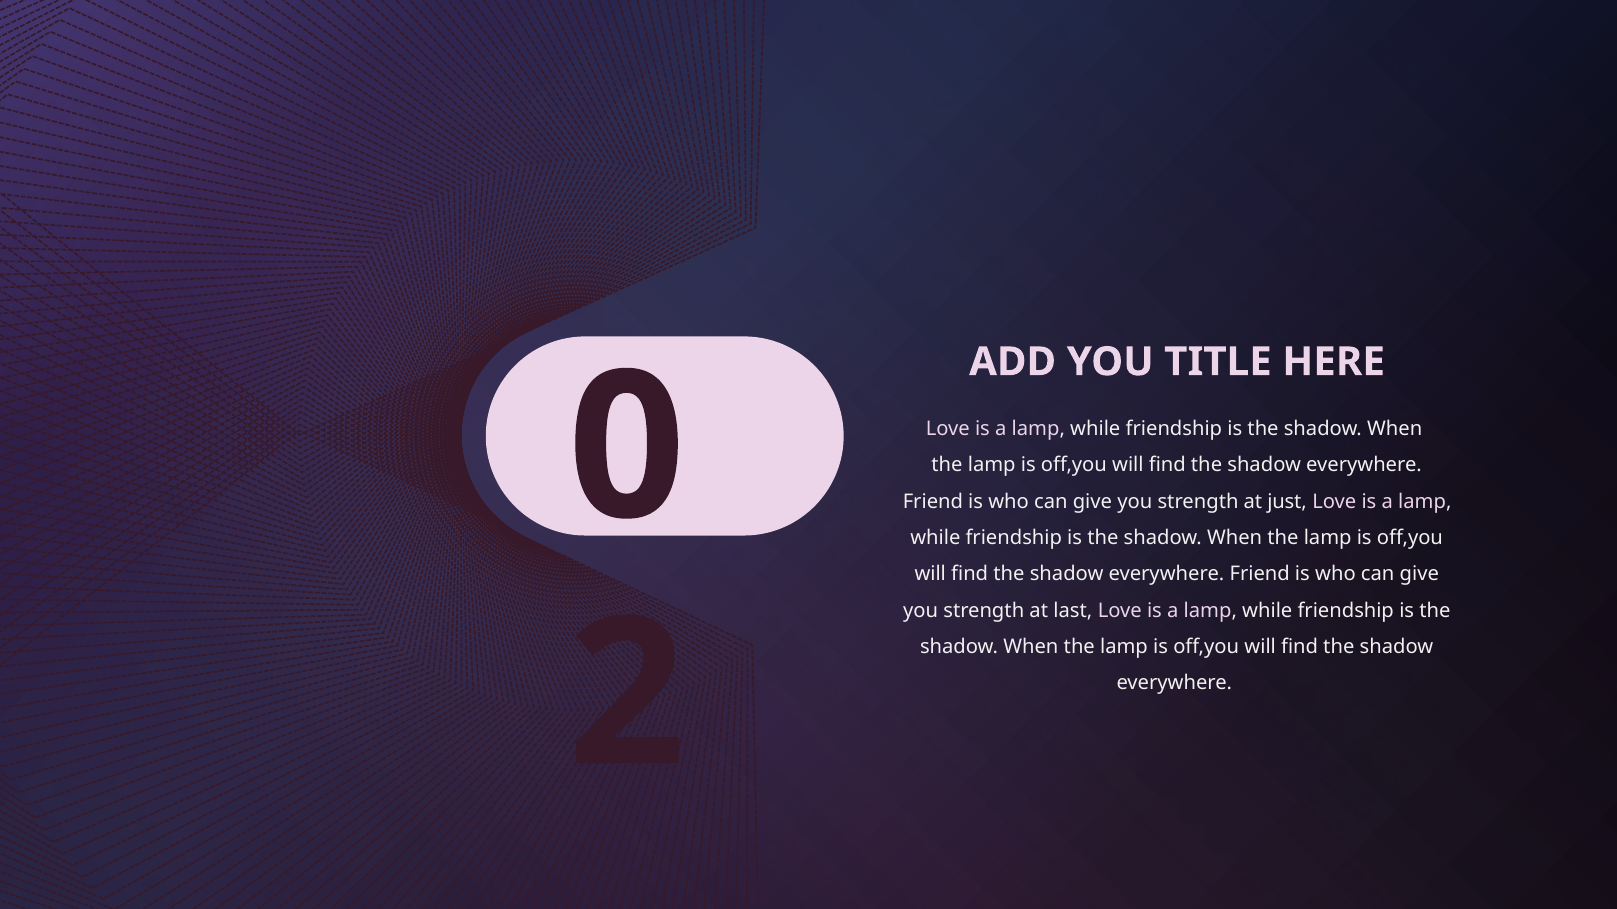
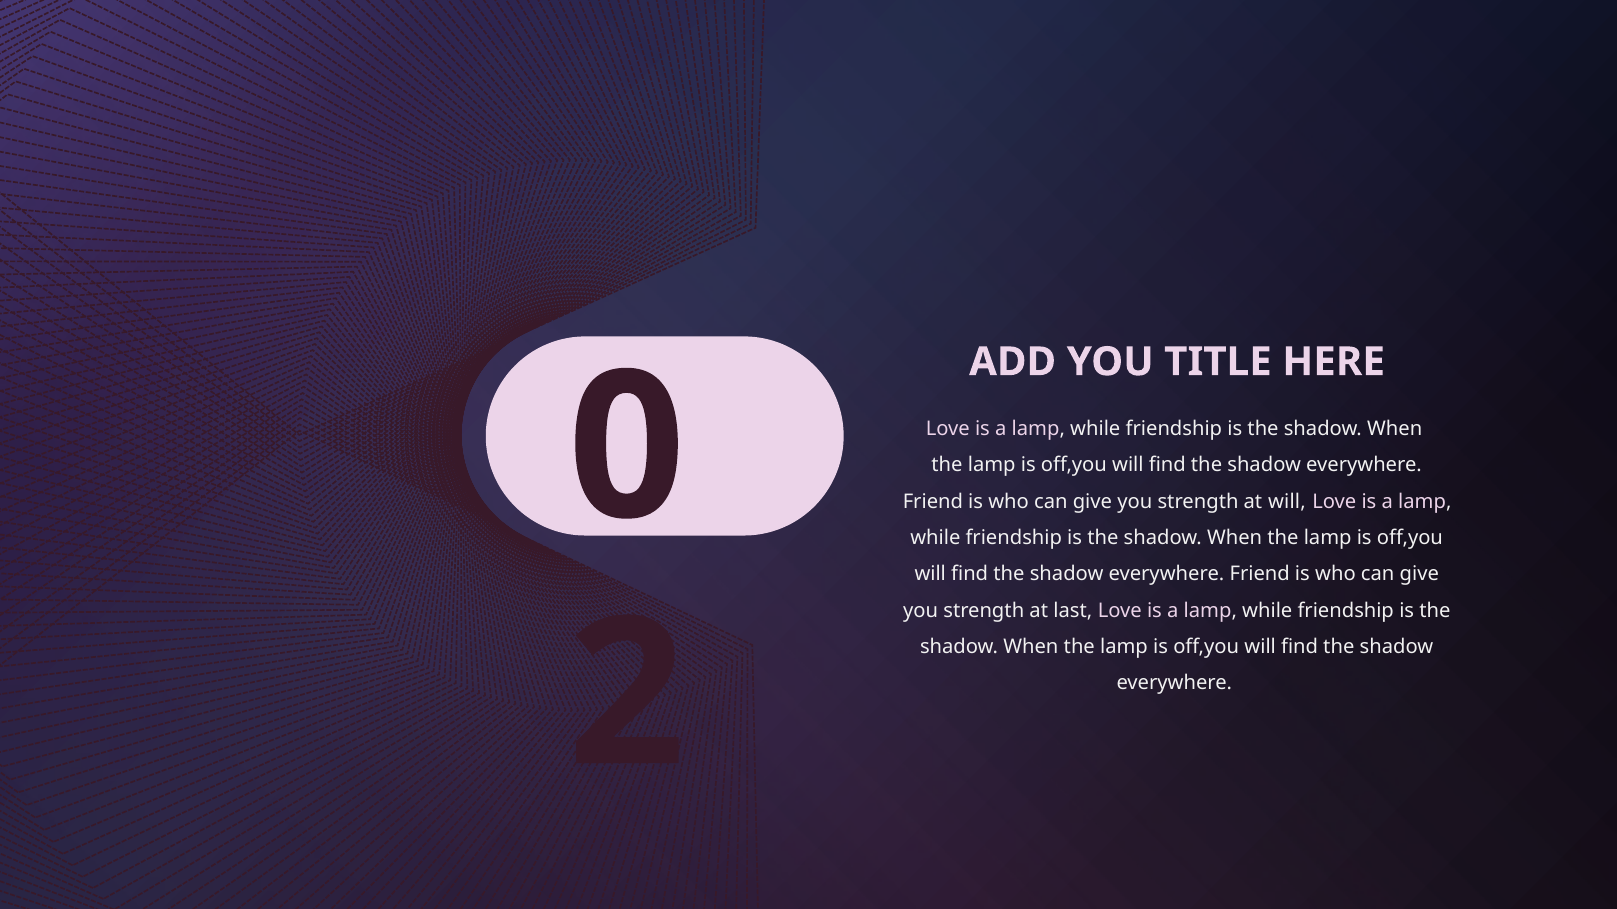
at just: just -> will
